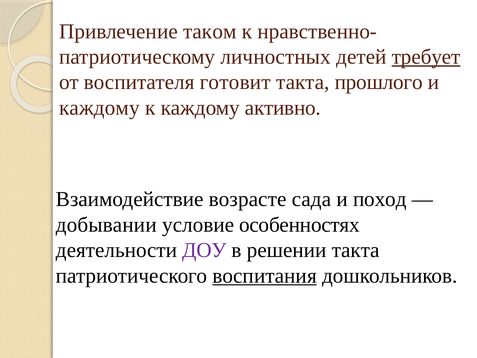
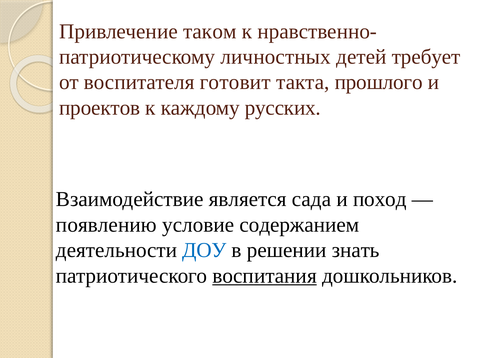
требует underline: present -> none
каждому at (99, 108): каждому -> проектов
активно: активно -> русских
возрасте: возрасте -> является
добывании: добывании -> появлению
особенностях: особенностях -> содержанием
ДОУ colour: purple -> blue
решении такта: такта -> знать
